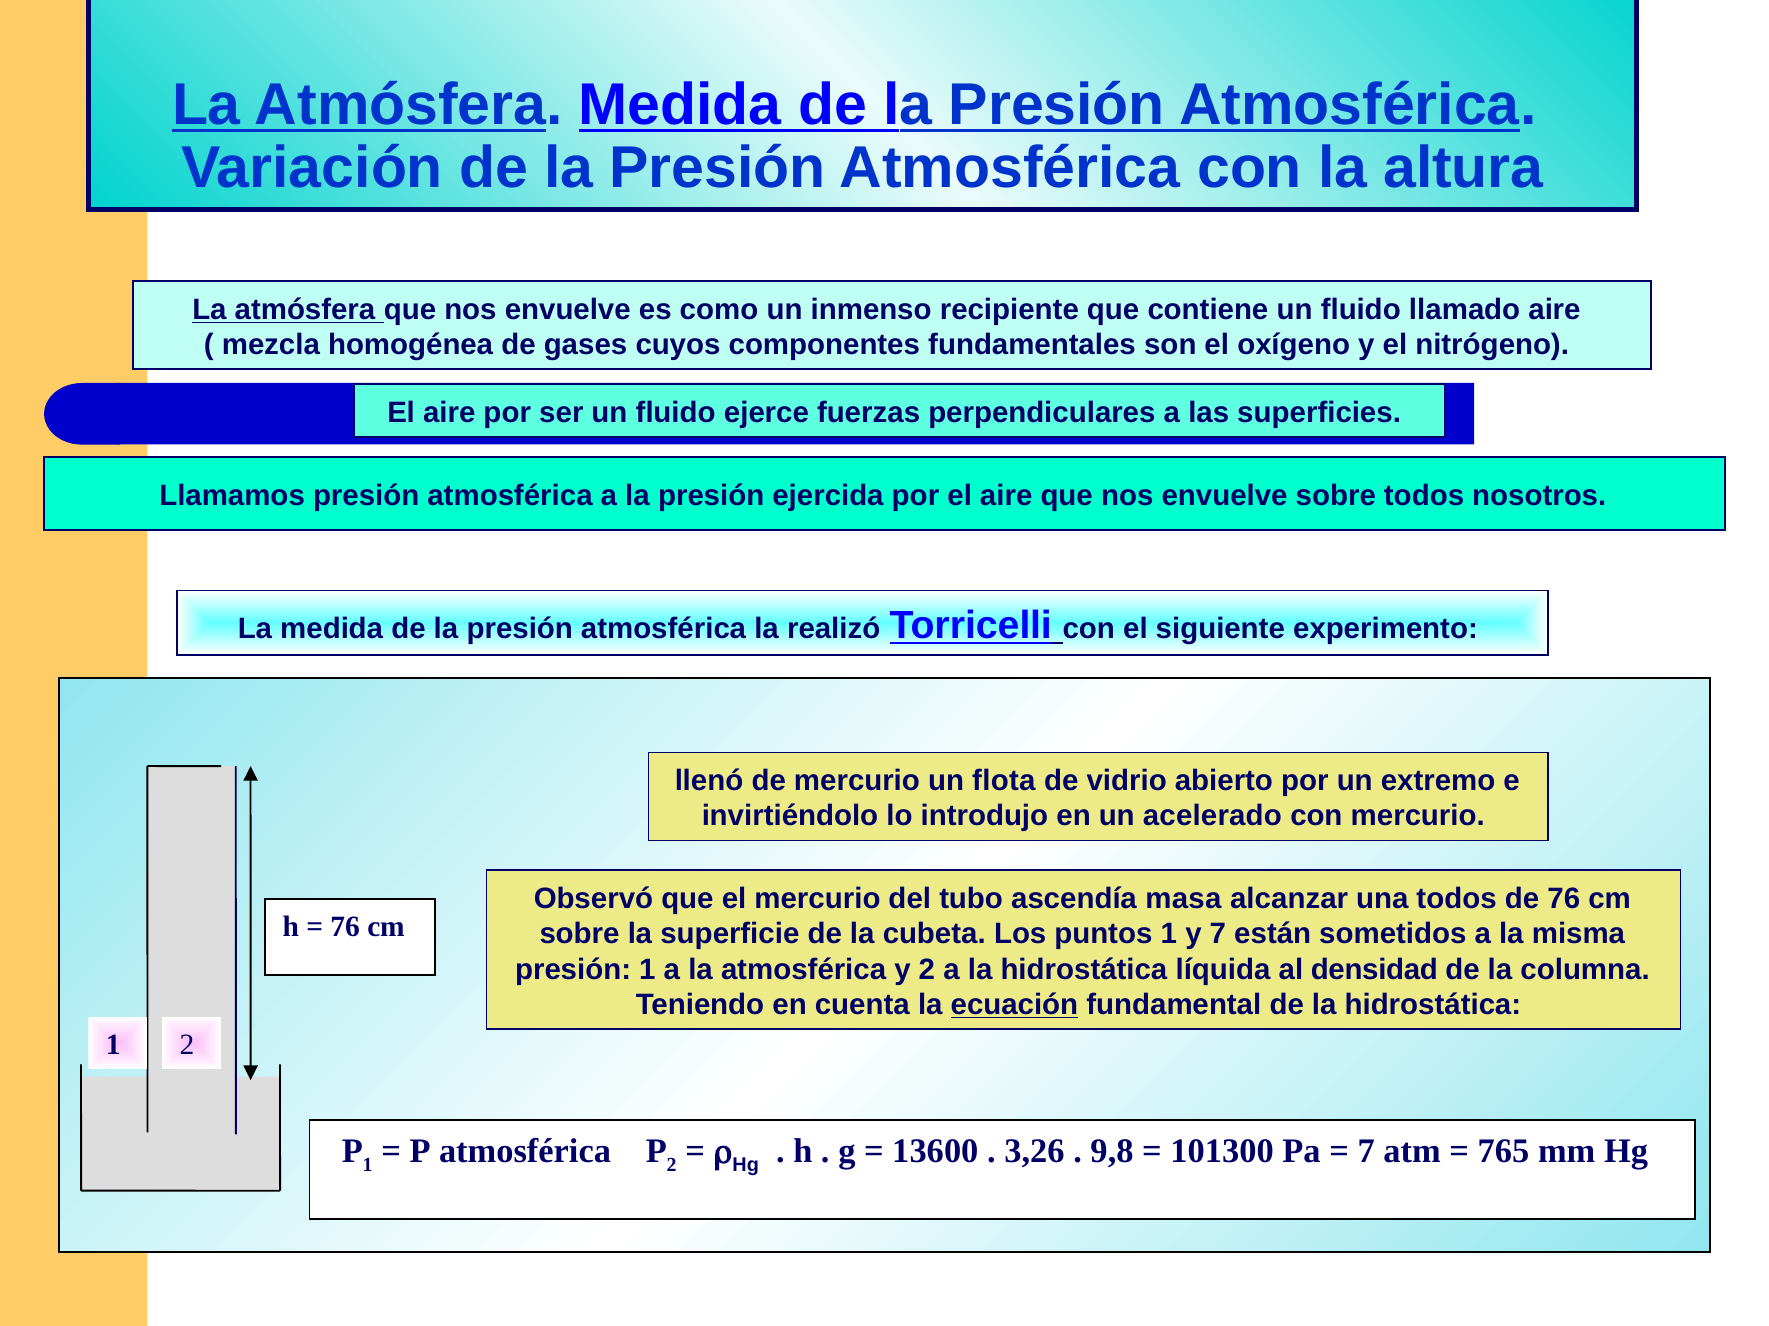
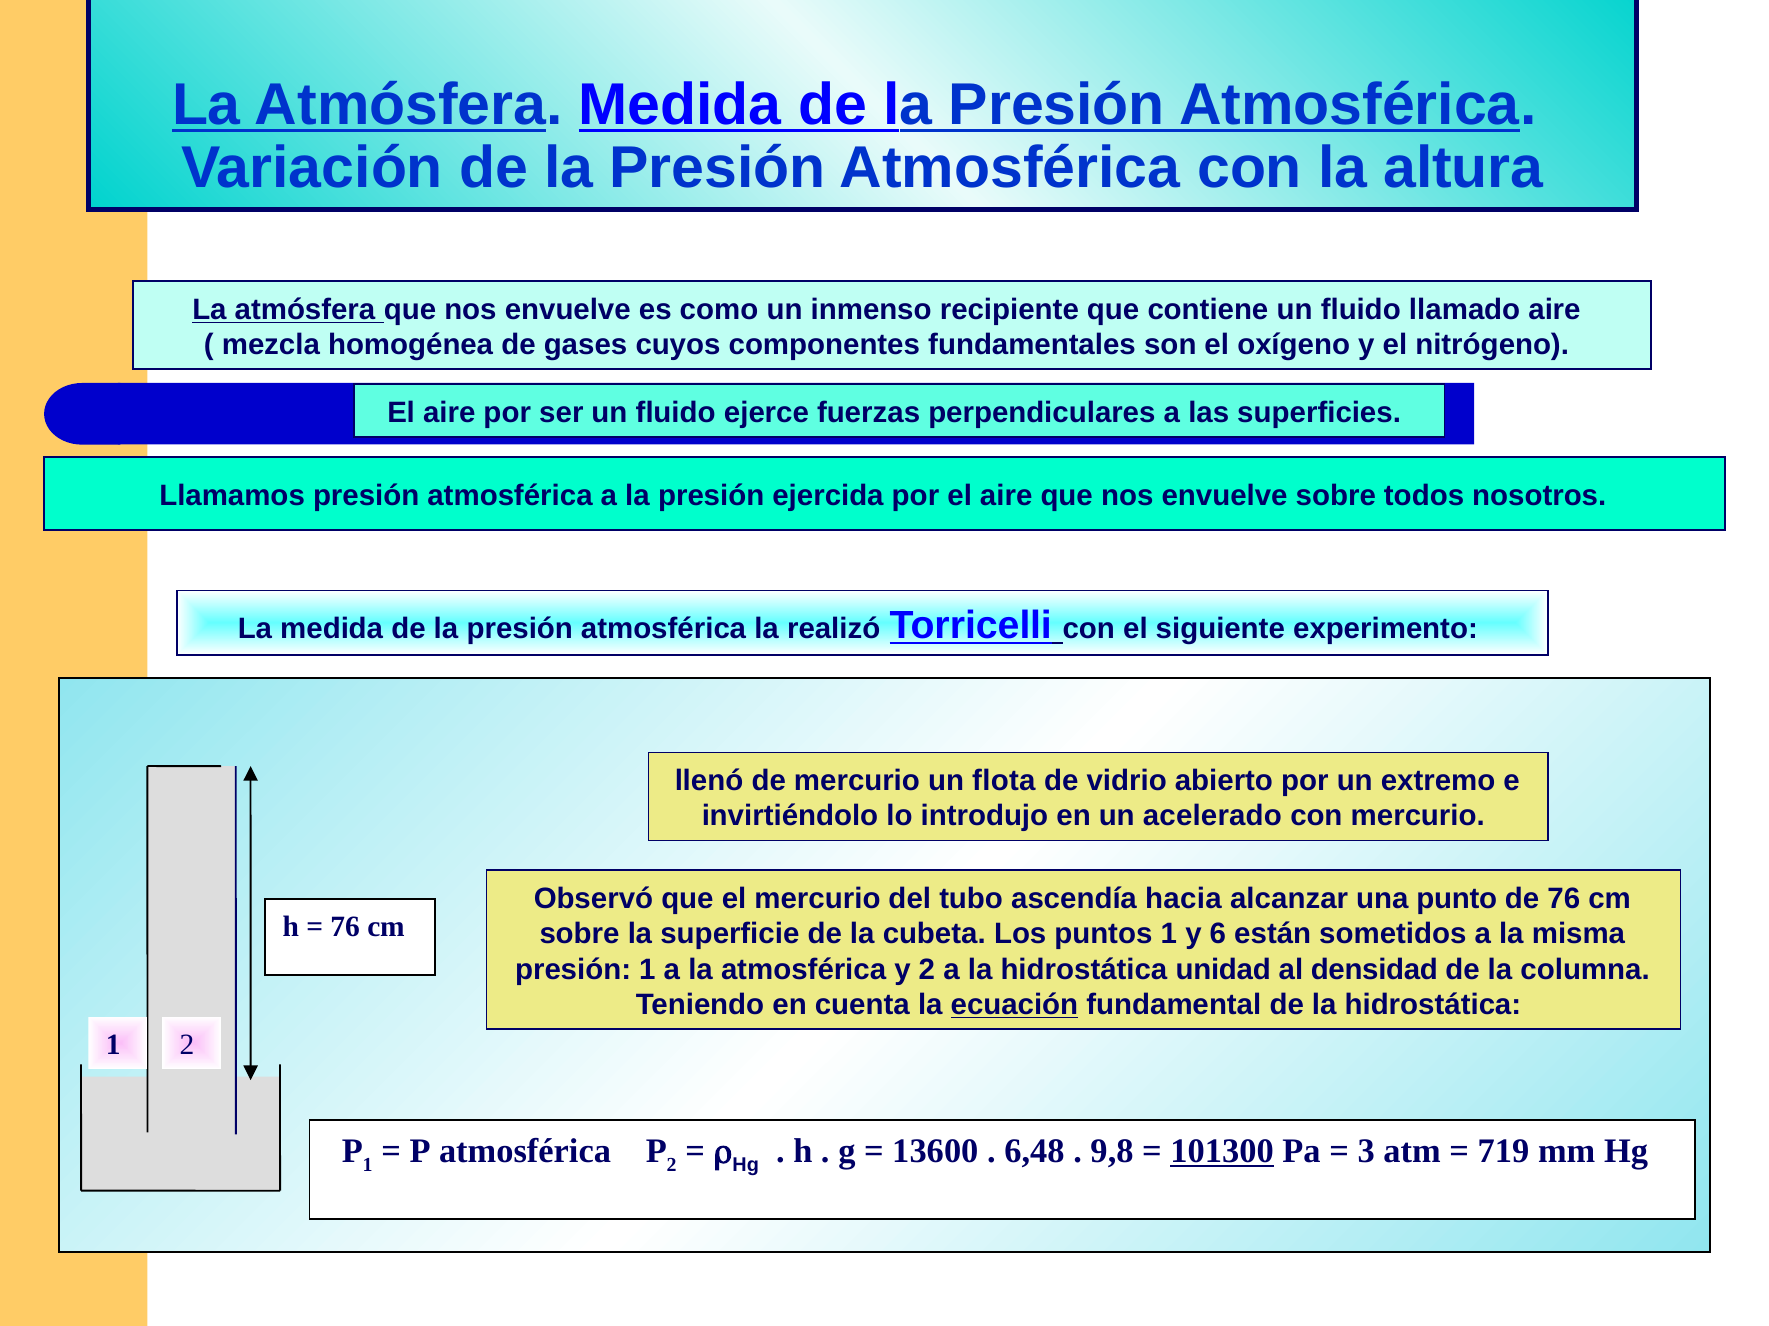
masa: masa -> hacia
una todos: todos -> punto
y 7: 7 -> 6
líquida: líquida -> unidad
3,26: 3,26 -> 6,48
101300 underline: none -> present
7 at (1366, 1152): 7 -> 3
765: 765 -> 719
